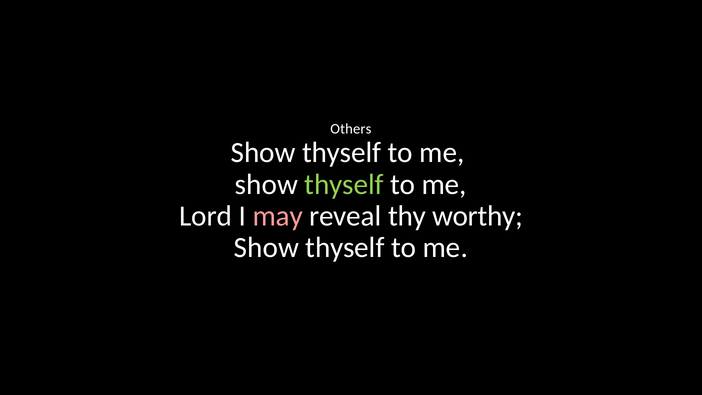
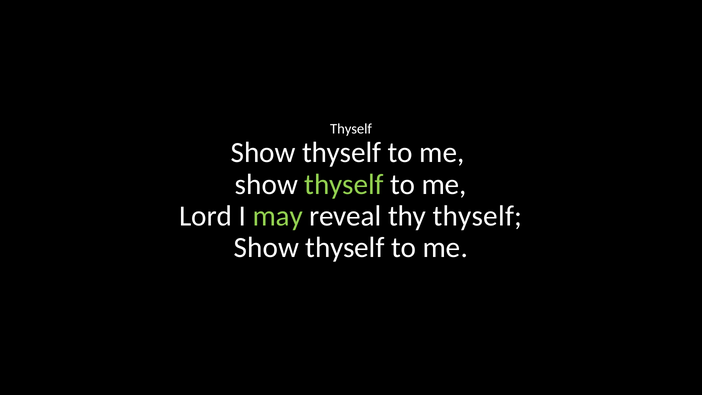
Others at (351, 129): Others -> Thyself
may colour: pink -> light green
thy worthy: worthy -> thyself
